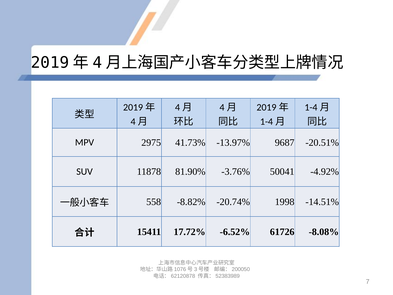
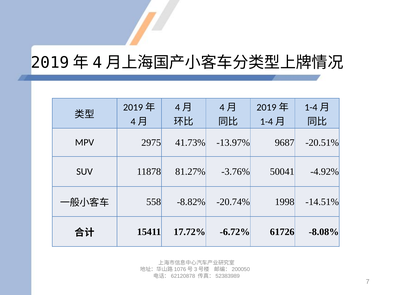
81.90%: 81.90% -> 81.27%
-6.52%: -6.52% -> -6.72%
